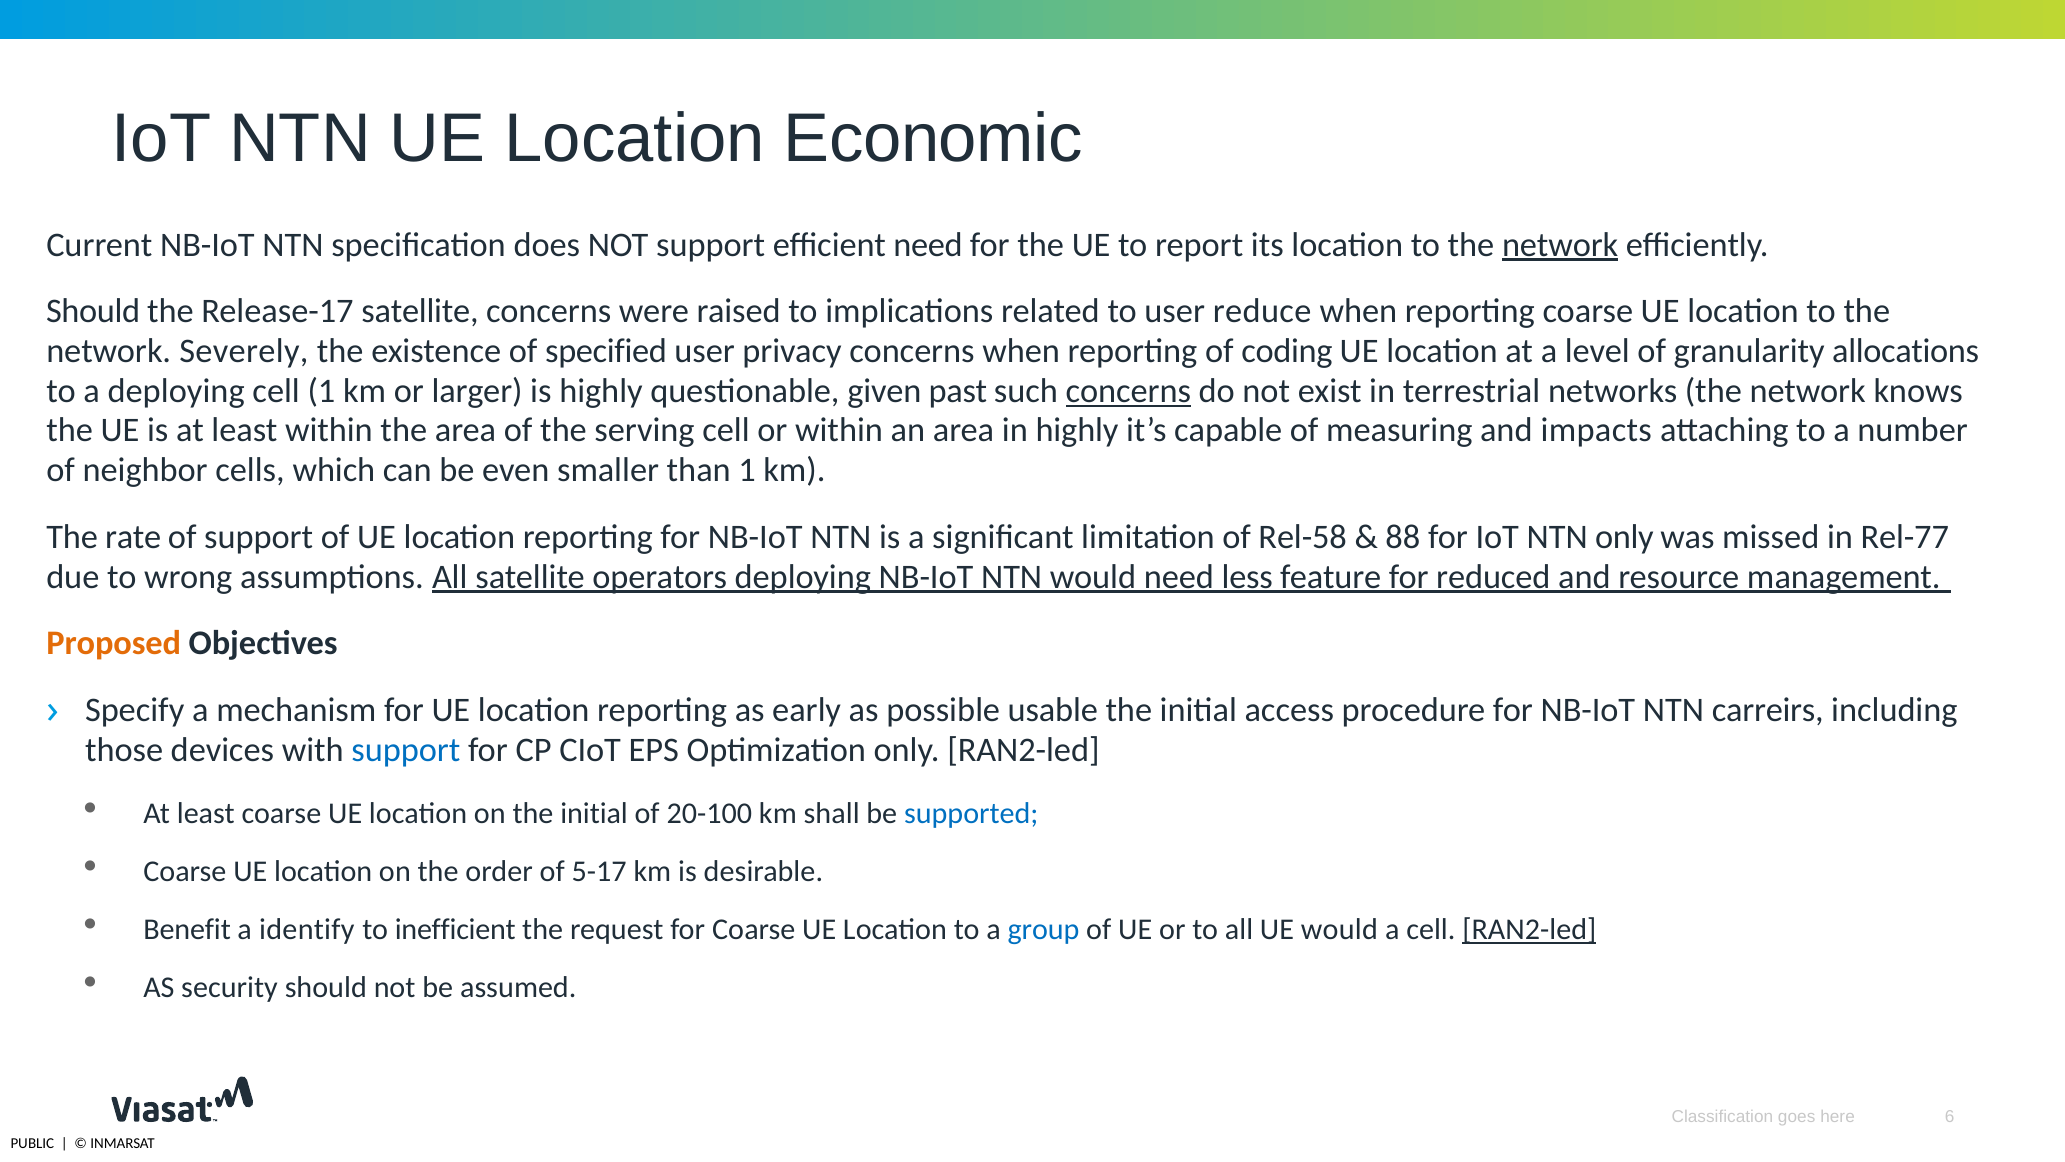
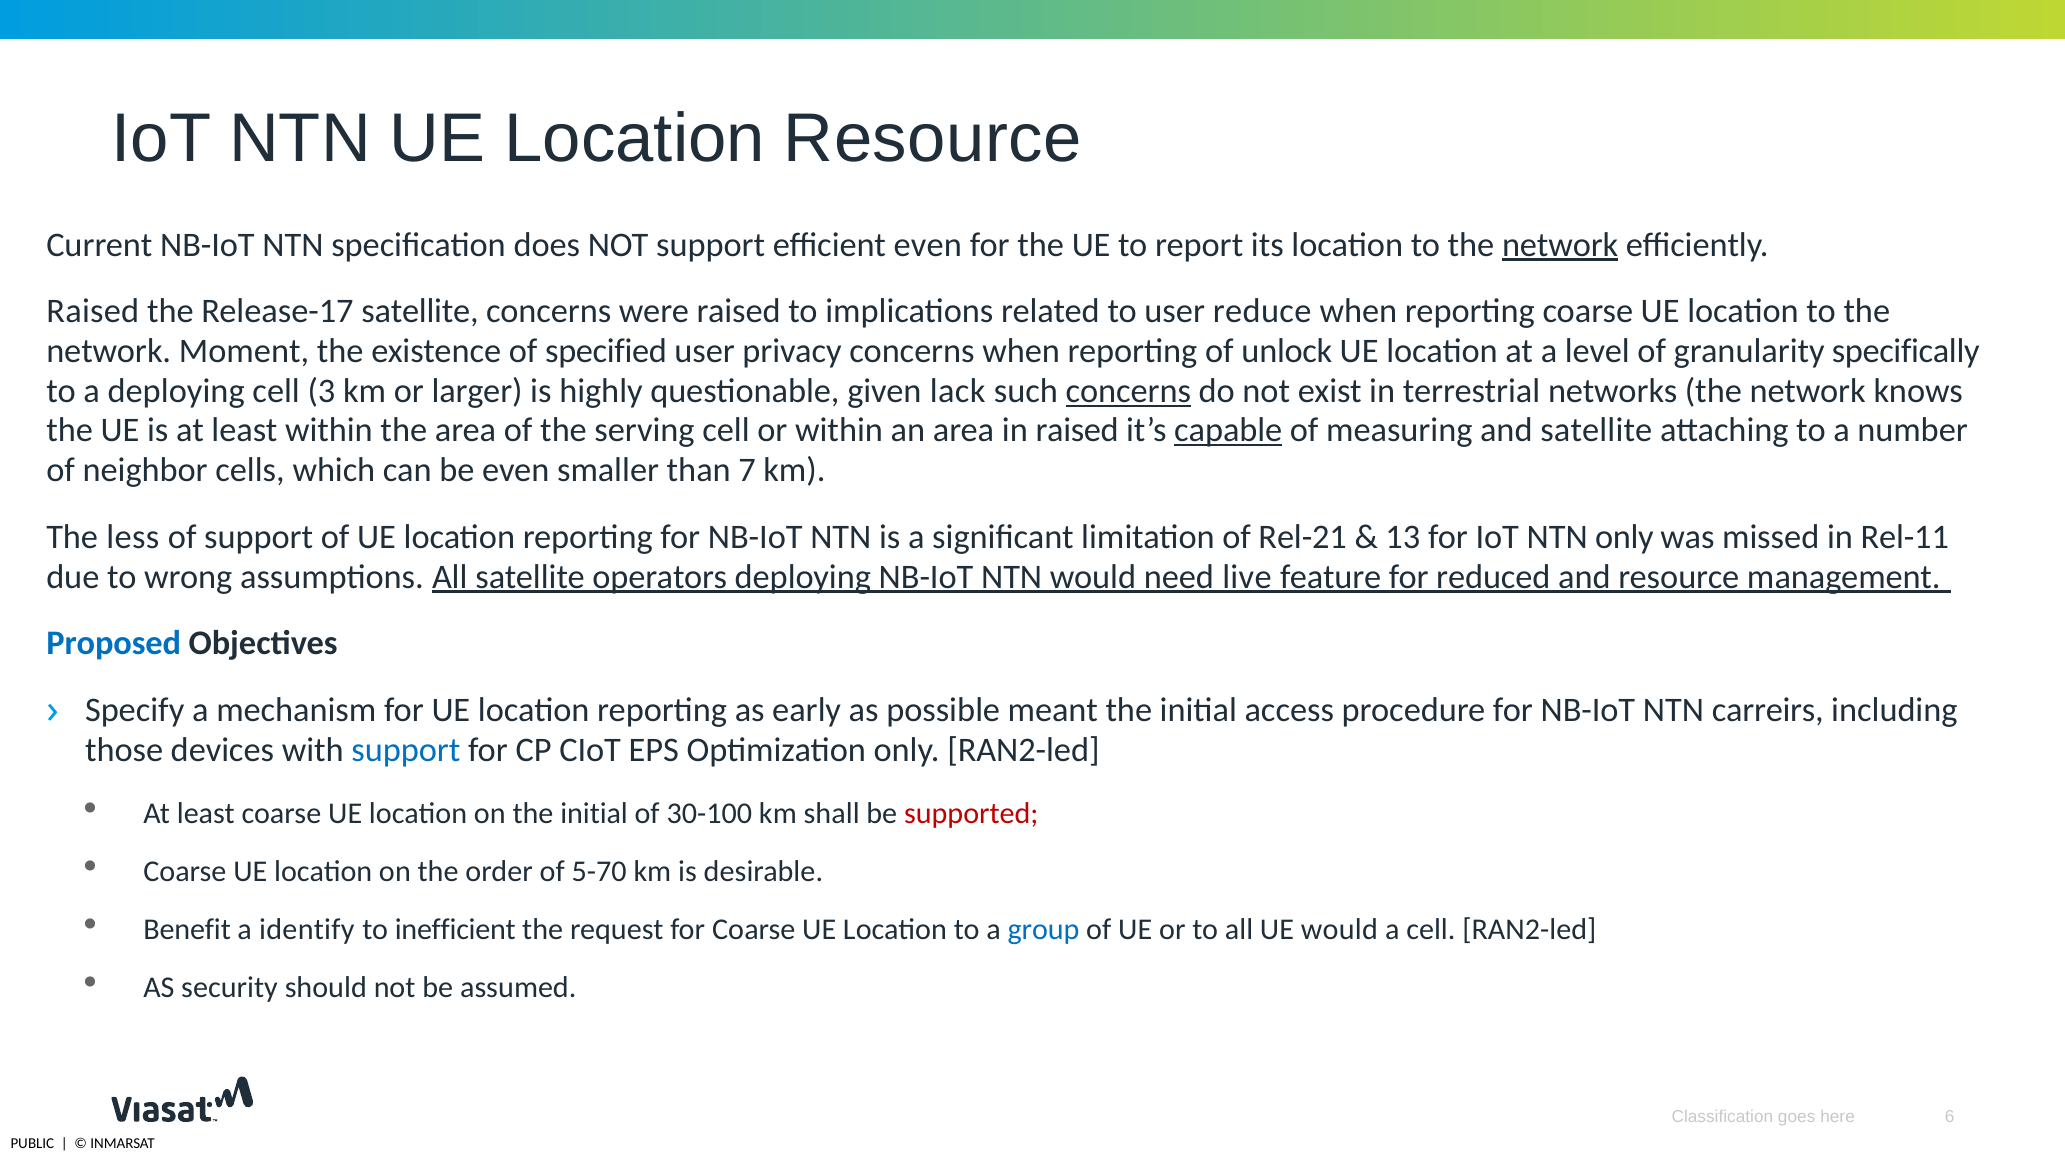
Location Economic: Economic -> Resource
efficient need: need -> even
Should at (93, 311): Should -> Raised
Severely: Severely -> Moment
coding: coding -> unlock
allocations: allocations -> specifically
cell 1: 1 -> 3
past: past -> lack
in highly: highly -> raised
capable underline: none -> present
and impacts: impacts -> satellite
than 1: 1 -> 7
rate: rate -> less
Rel-58: Rel-58 -> Rel-21
88: 88 -> 13
Rel-77: Rel-77 -> Rel-11
less: less -> live
Proposed colour: orange -> blue
usable: usable -> meant
20-100: 20-100 -> 30-100
supported colour: blue -> red
5-17: 5-17 -> 5-70
RAN2-led at (1529, 930) underline: present -> none
